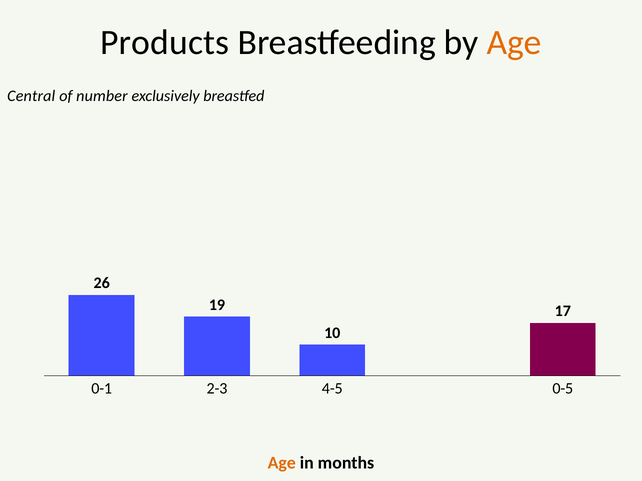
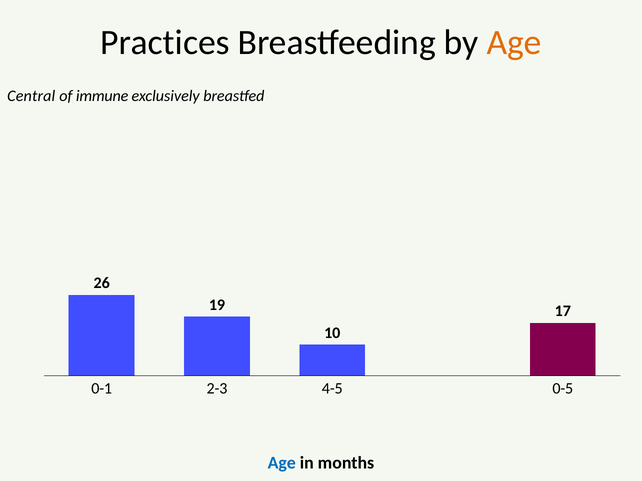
Products: Products -> Practices
number: number -> immune
Age at (282, 463) colour: orange -> blue
